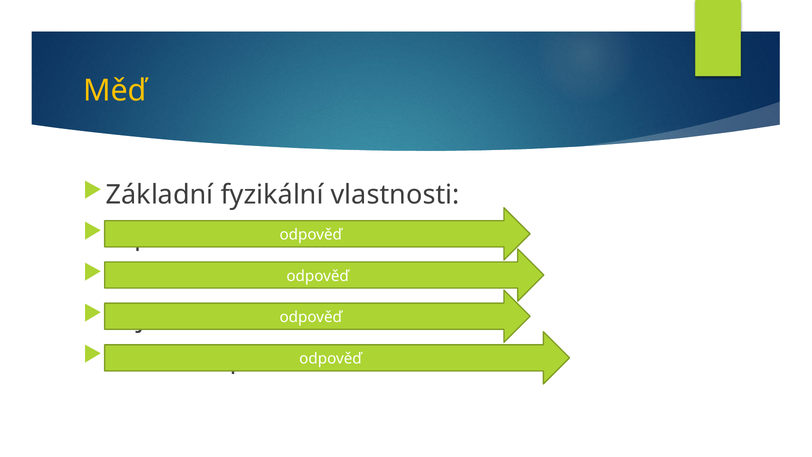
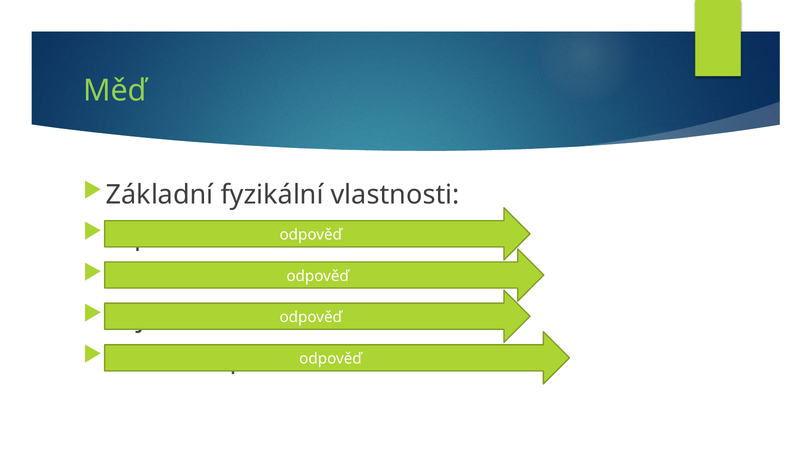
Měď colour: yellow -> light green
